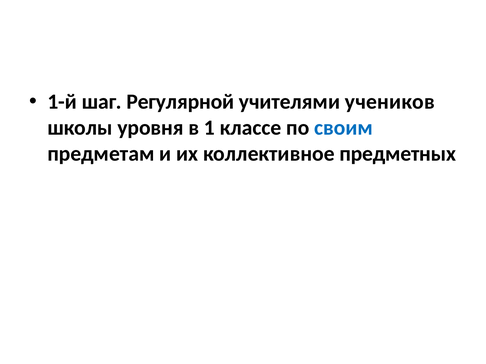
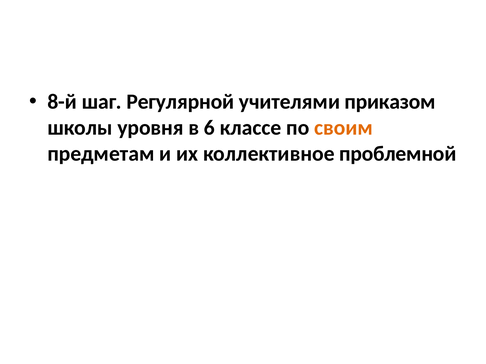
1-й: 1-й -> 8-й
учеников: учеников -> приказом
1: 1 -> 6
своим colour: blue -> orange
предметных: предметных -> проблемной
